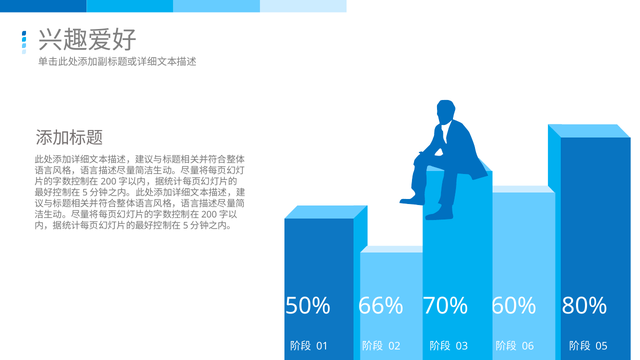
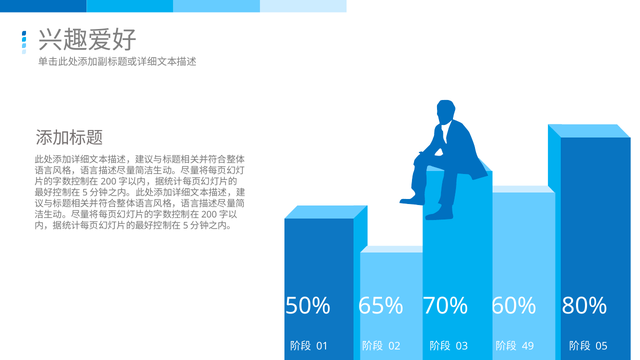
66%: 66% -> 65%
06: 06 -> 49
